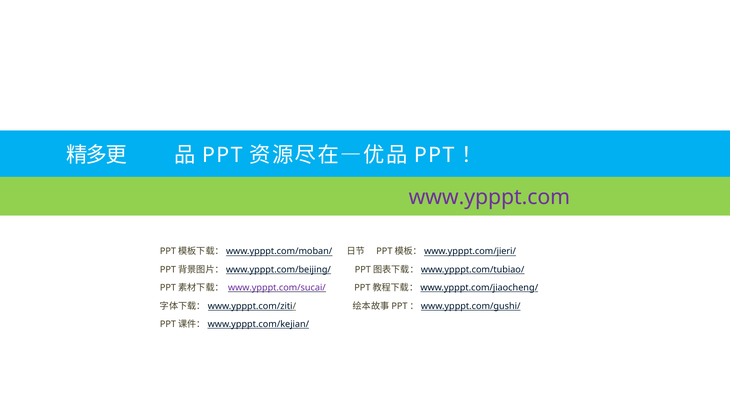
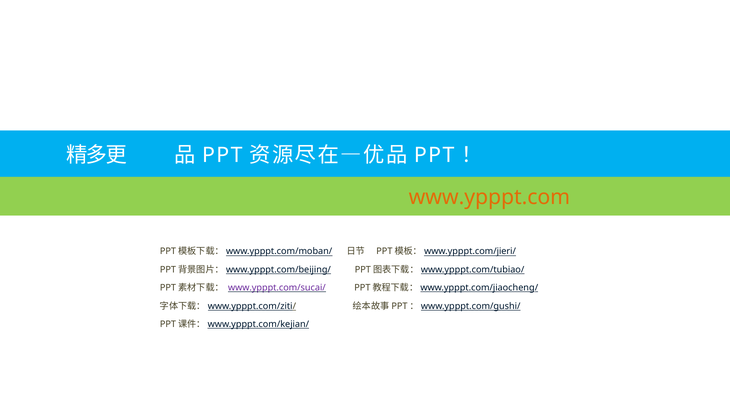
www.ypppt.com colour: purple -> orange
